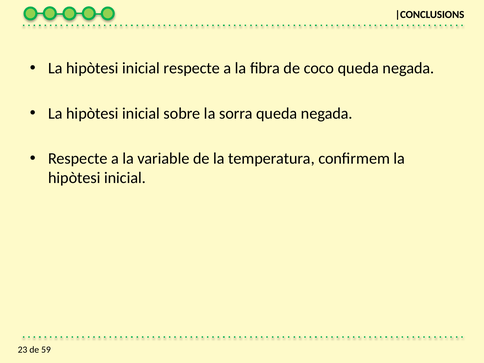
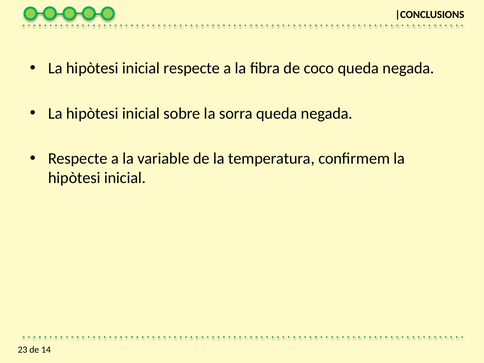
59: 59 -> 14
